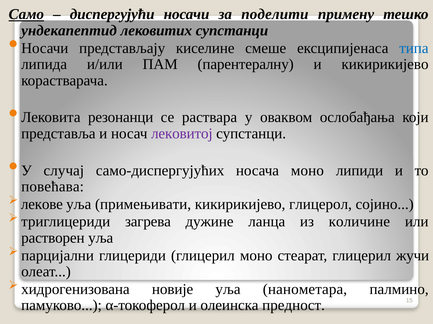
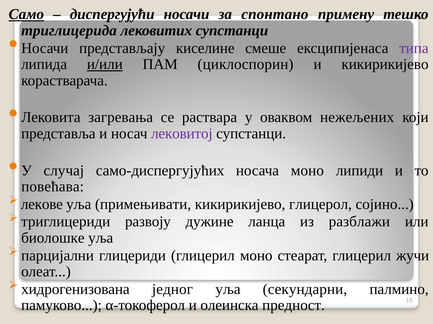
поделити: поделити -> спонтано
ундекапептид: ундекапептид -> триглицерида
типа colour: blue -> purple
и/или underline: none -> present
парентералну: парентералну -> циклоспорин
резонанци: резонанци -> загревања
ослобађања: ослобађања -> нежељених
загрева: загрева -> развоју
количине: количине -> разблажи
растворен: растворен -> биолошке
новије: новије -> једног
нанометара: нанометара -> секундарни
